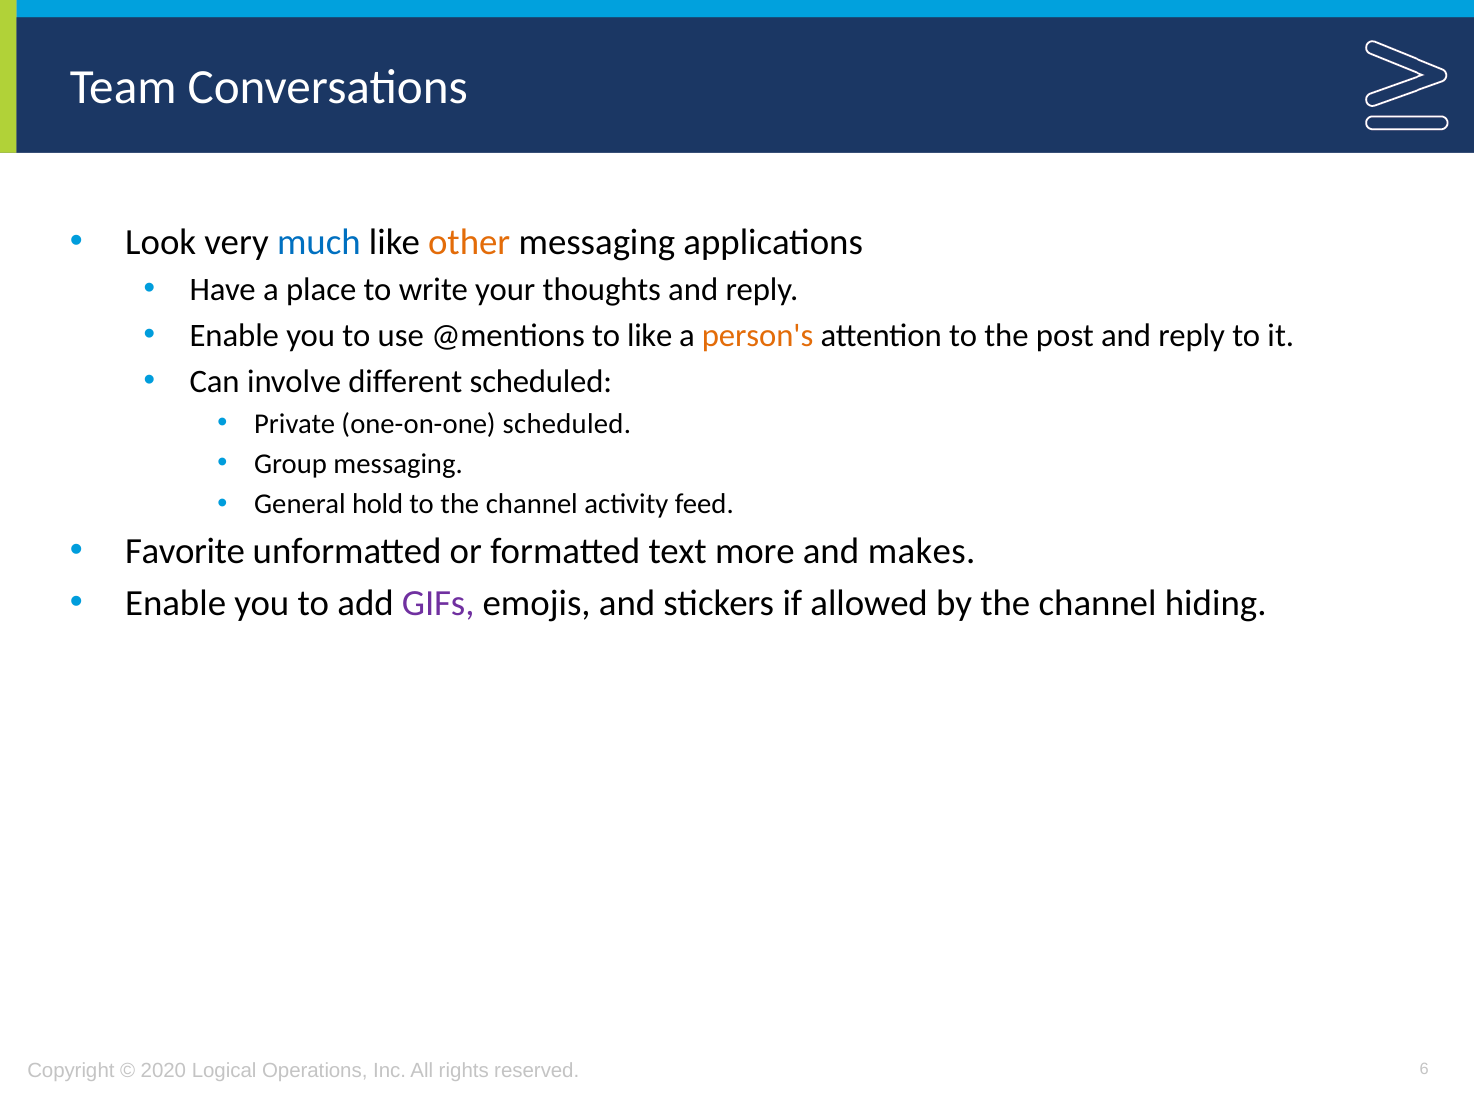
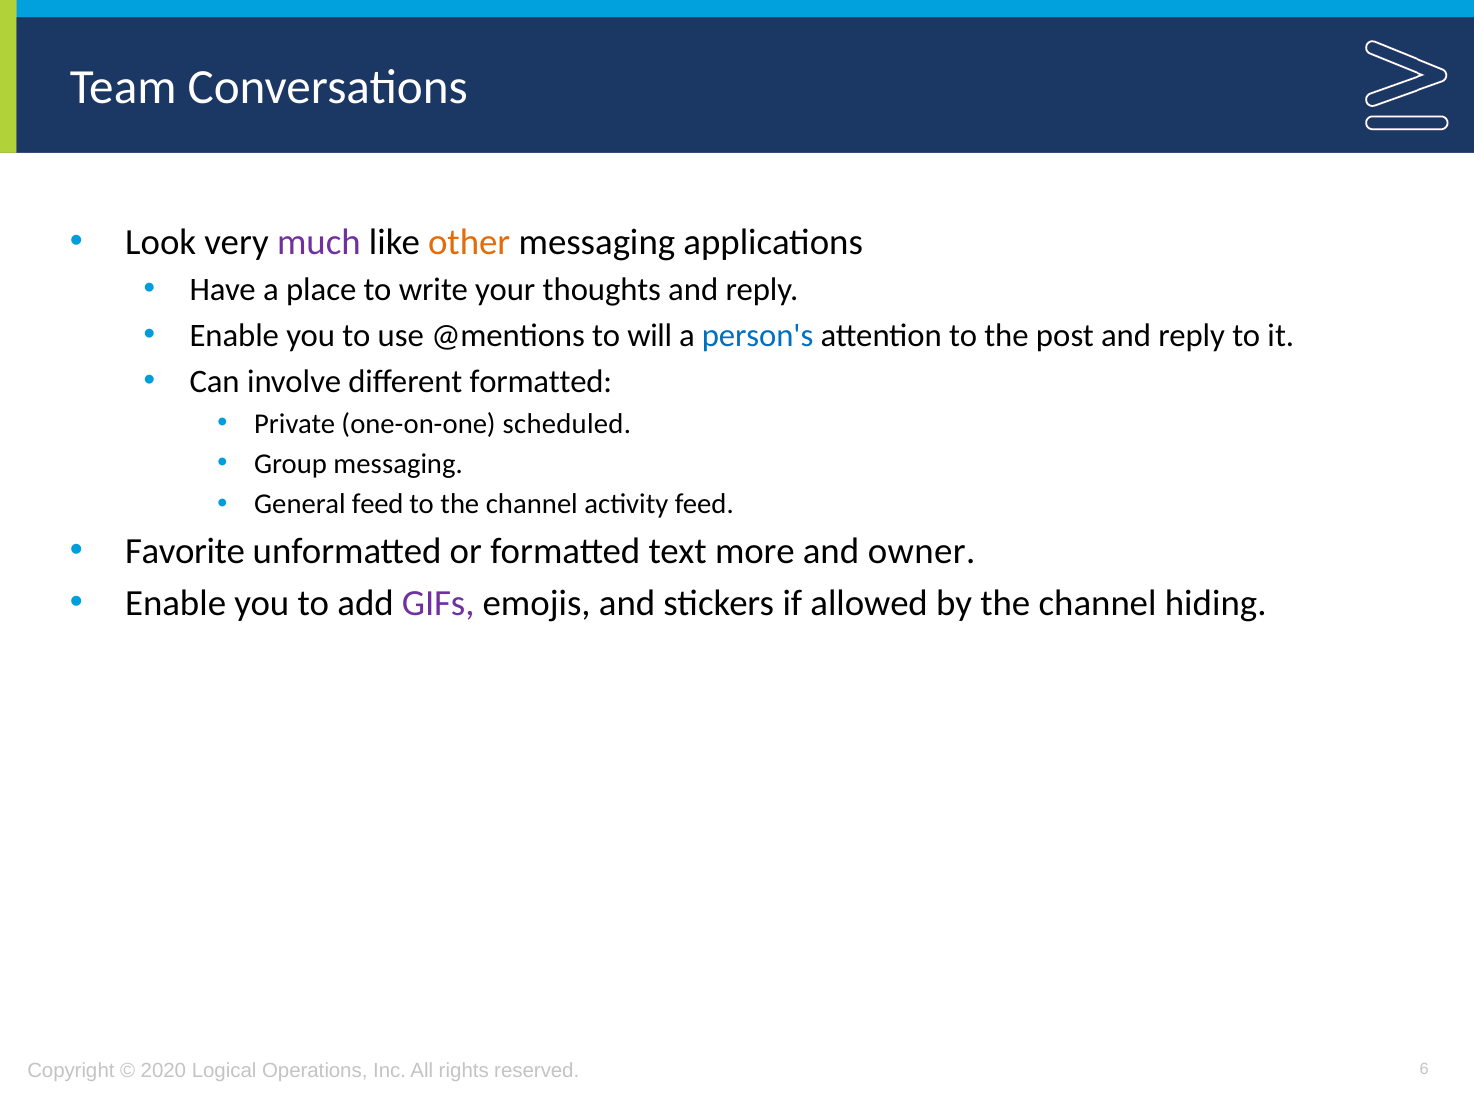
much colour: blue -> purple
to like: like -> will
person's colour: orange -> blue
different scheduled: scheduled -> formatted
General hold: hold -> feed
makes: makes -> owner
